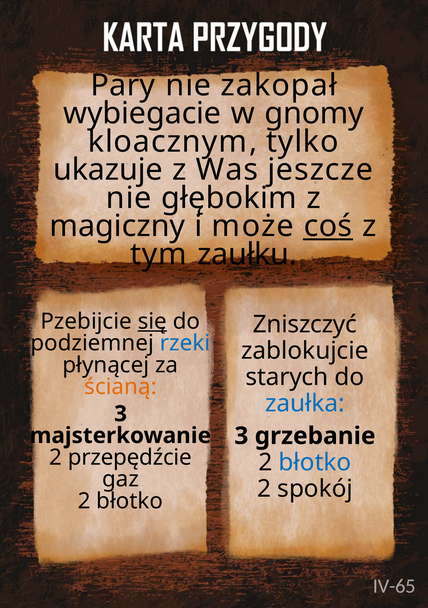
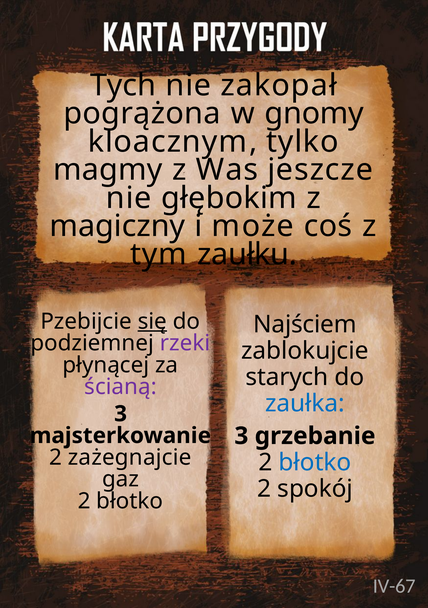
Pary: Pary -> Tych
wybiegacie: wybiegacie -> pogrążona
ukazuje: ukazuje -> magmy
coś underline: present -> none
Zniszczyć: Zniszczyć -> Najściem
rzeki colour: blue -> purple
ścianą colour: orange -> purple
przepędźcie: przepędźcie -> zażegnajcie
IV-65: IV-65 -> IV-67
